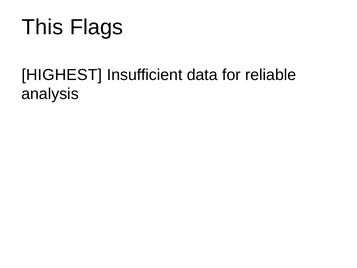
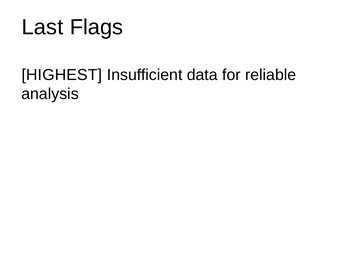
This: This -> Last
